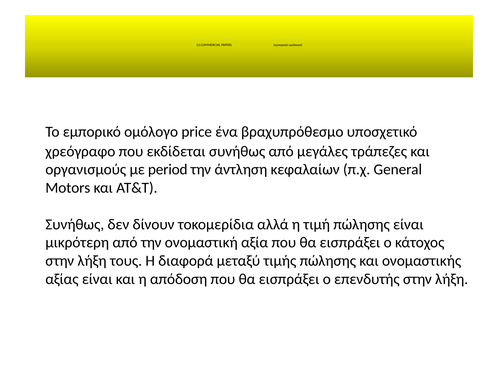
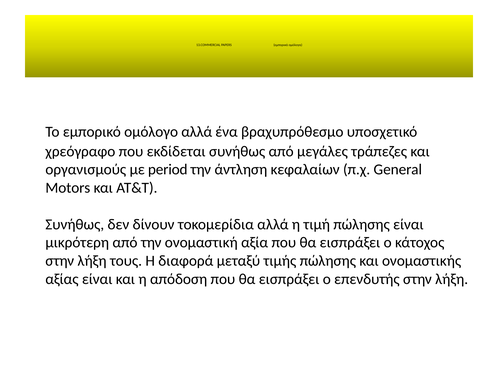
ομόλογο price: price -> αλλά
